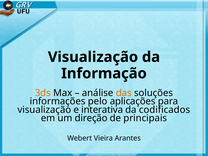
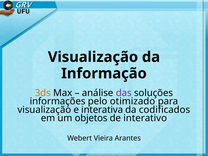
das colour: orange -> purple
aplicações: aplicações -> otimizado
direção: direção -> objetos
principais: principais -> interativo
